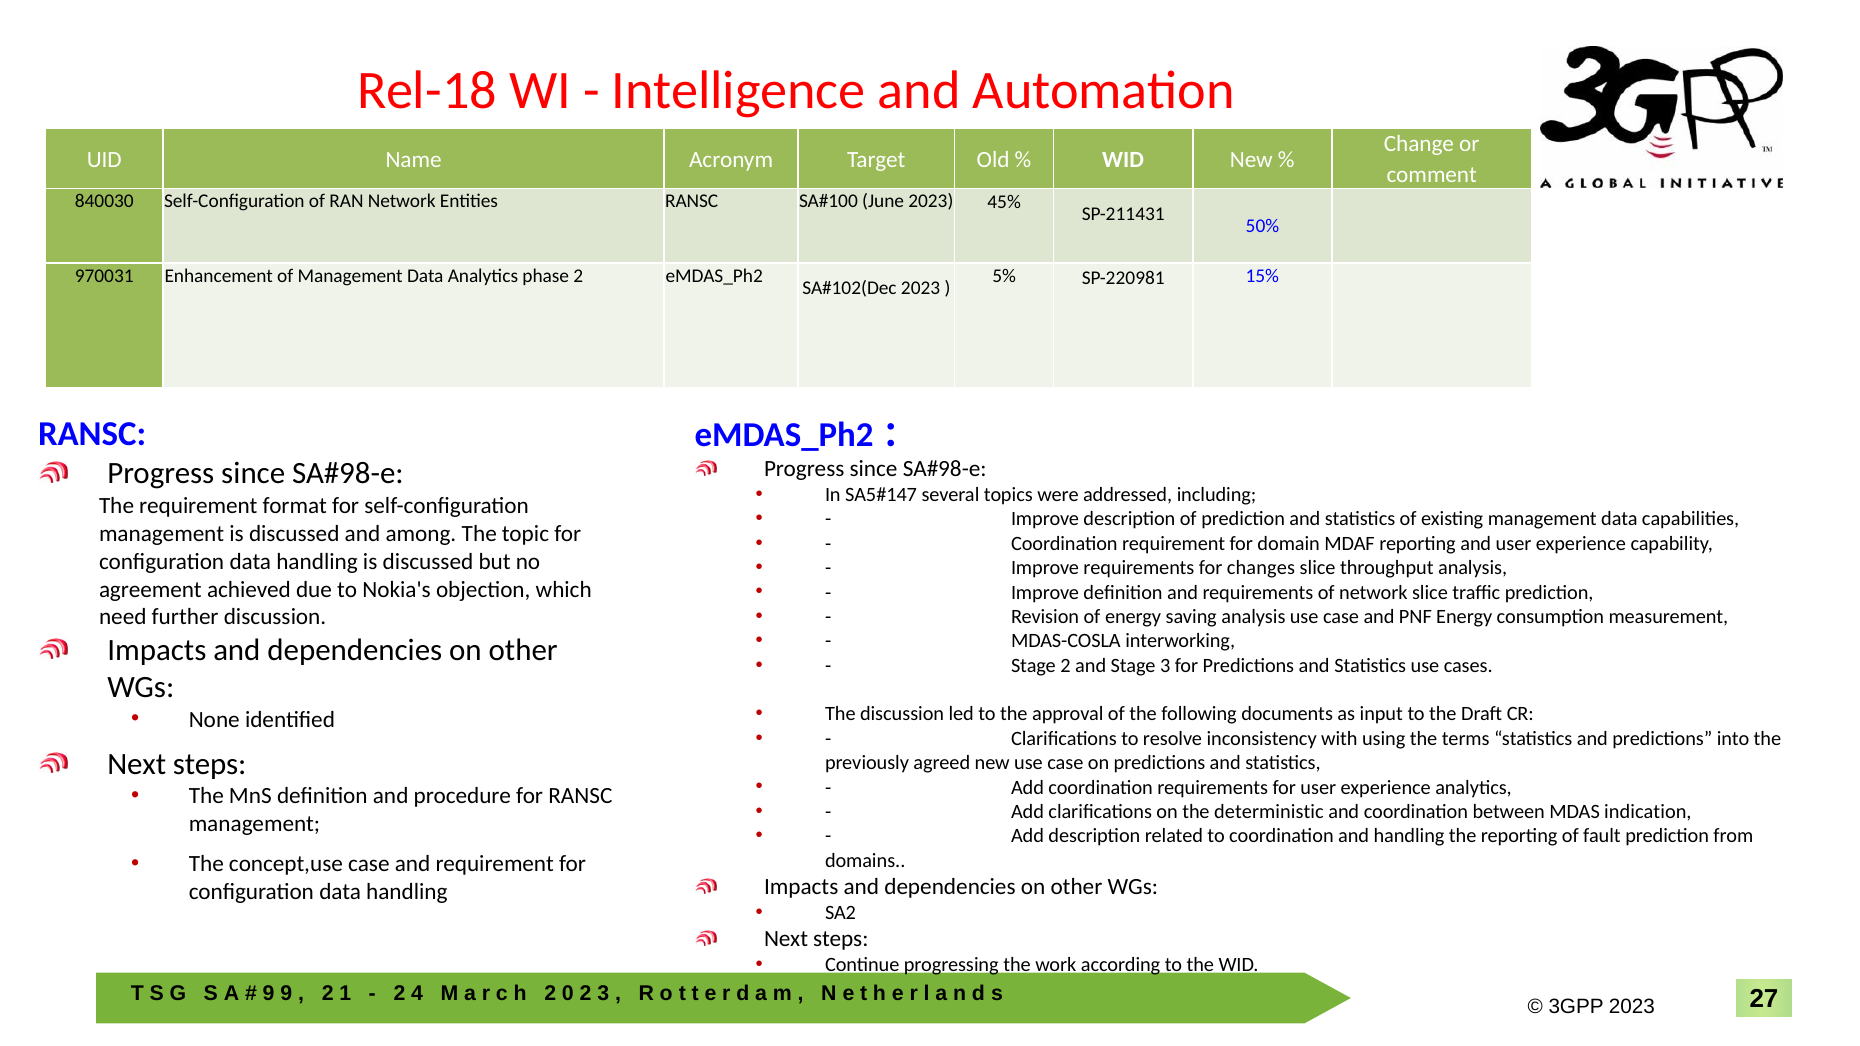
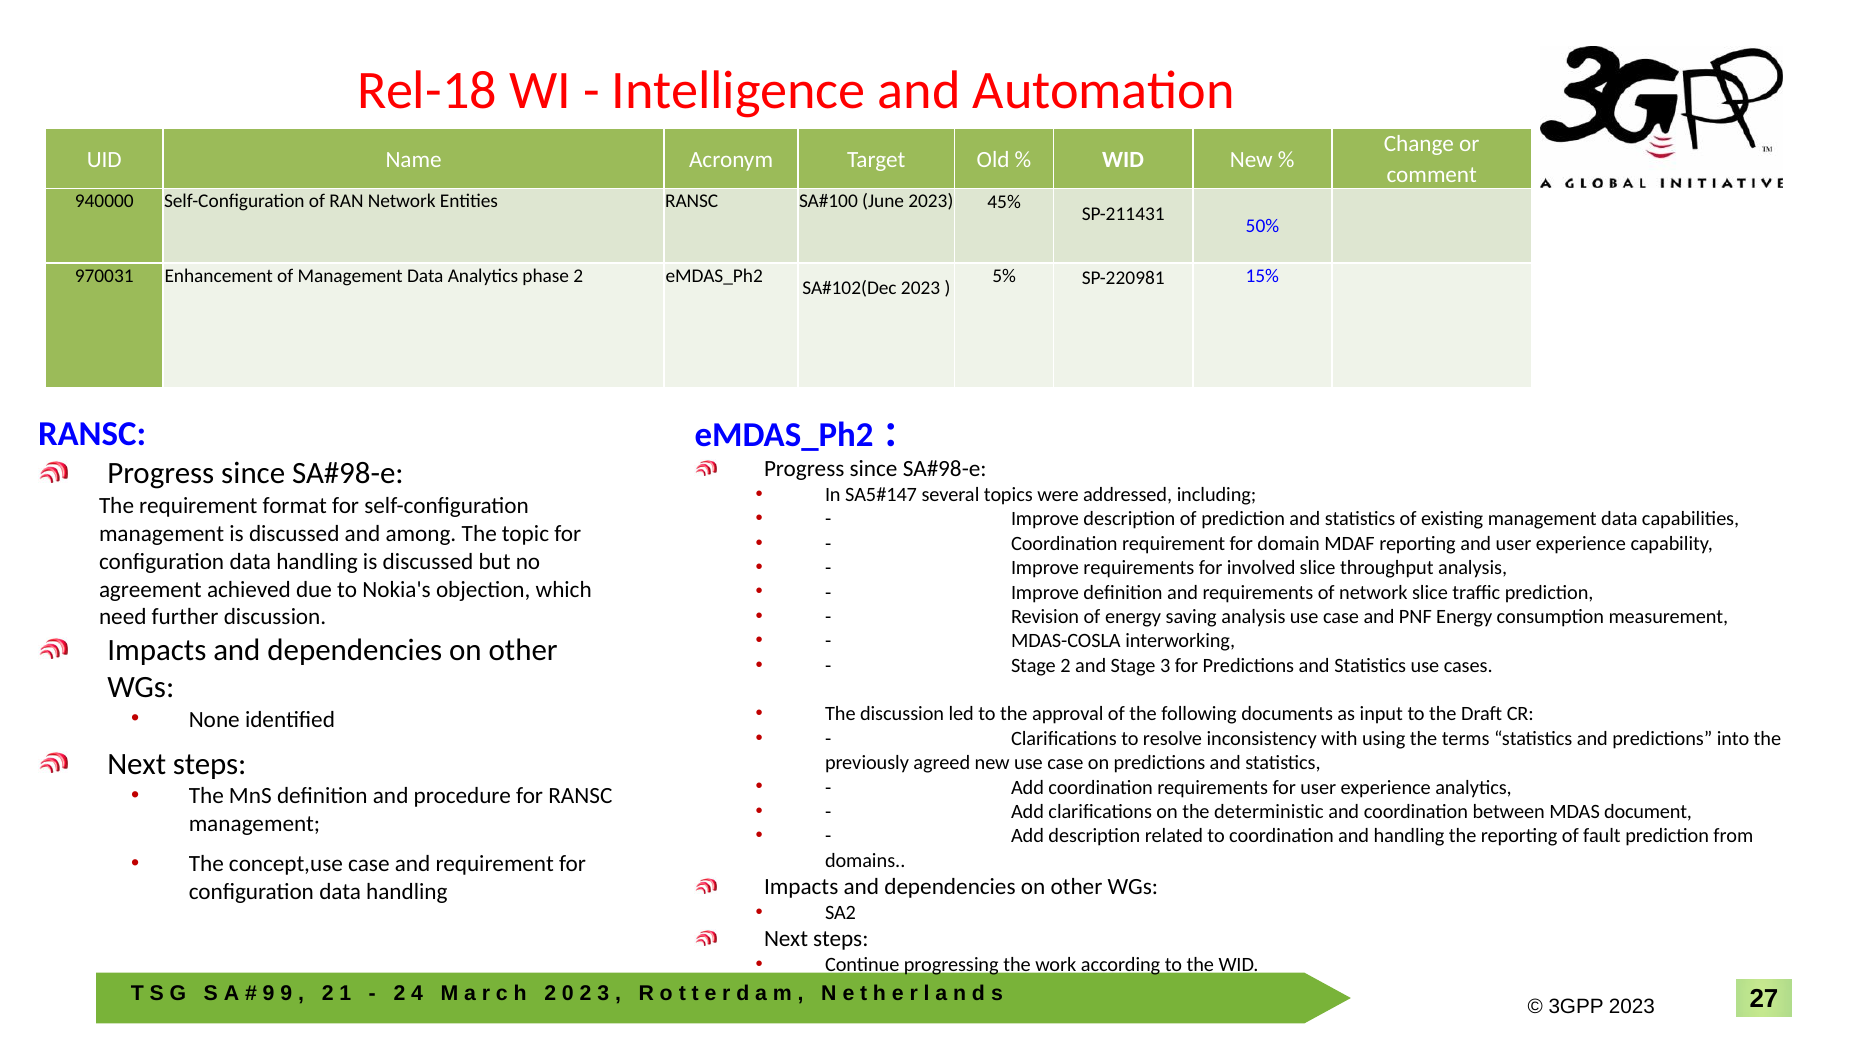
840030: 840030 -> 940000
changes: changes -> involved
indication: indication -> document
